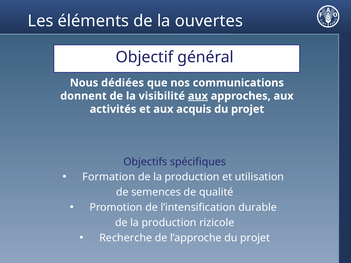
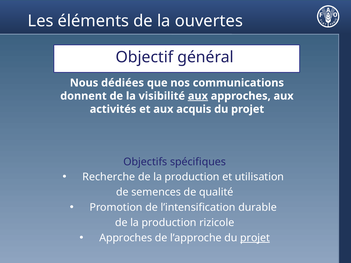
Formation: Formation -> Recherche
Recherche at (126, 238): Recherche -> Approches
projet at (255, 238) underline: none -> present
